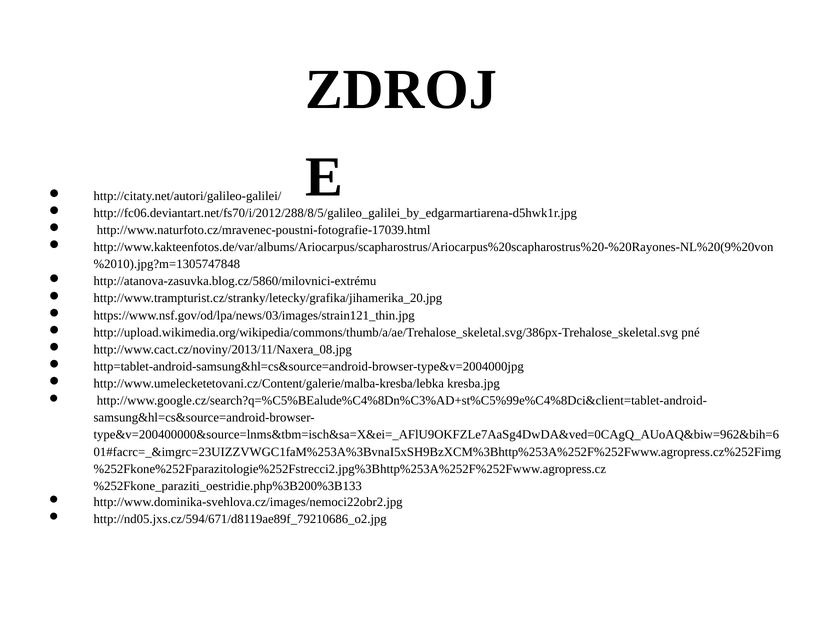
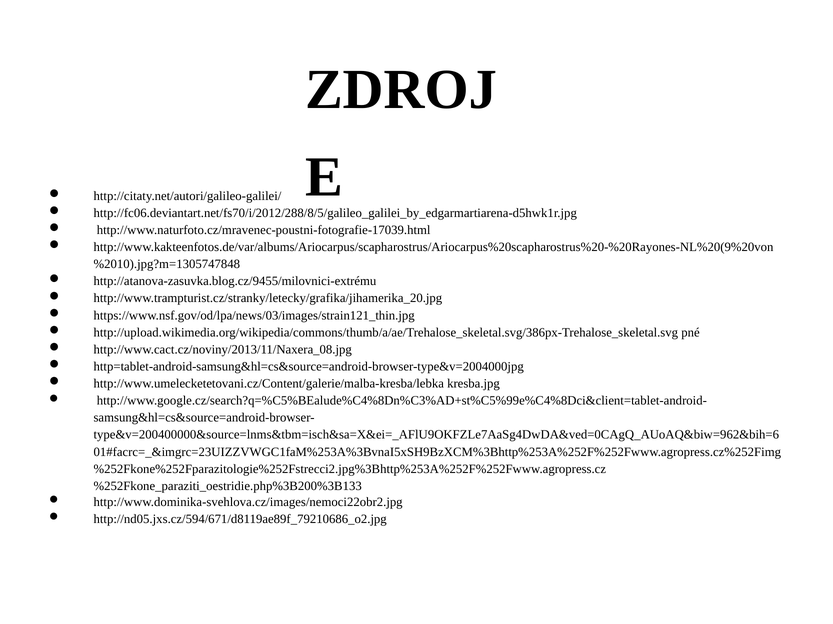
http://atanova-zasuvka.blog.cz/5860/milovnici-extrému: http://atanova-zasuvka.blog.cz/5860/milovnici-extrému -> http://atanova-zasuvka.blog.cz/9455/milovnici-extrému
